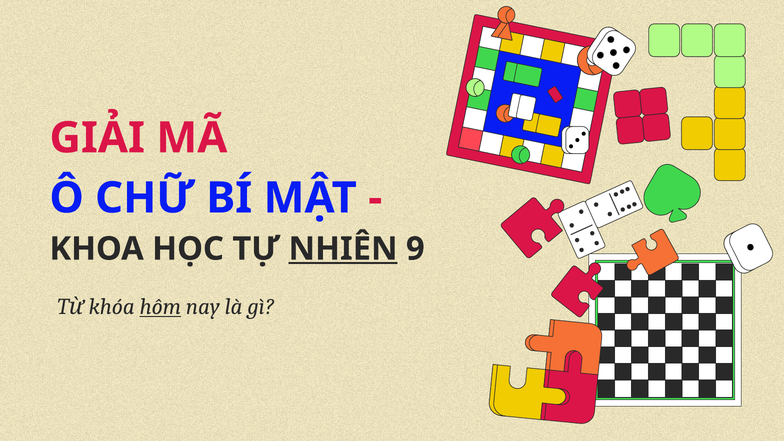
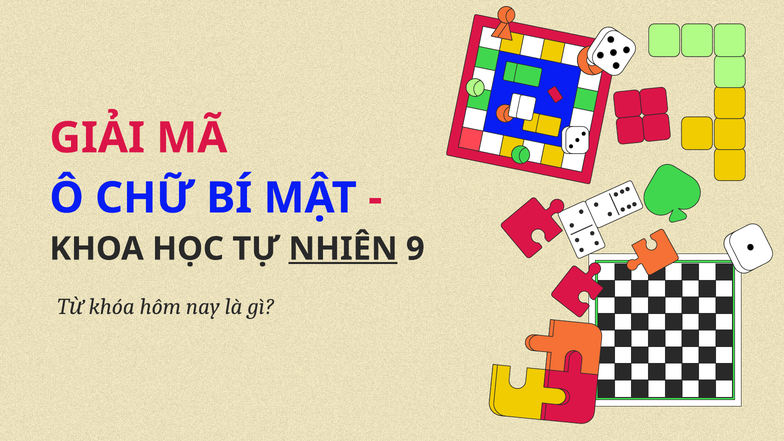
hôm underline: present -> none
